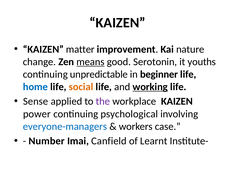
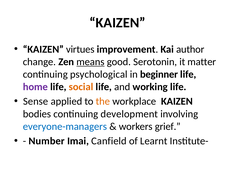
matter: matter -> virtues
nature: nature -> author
youths: youths -> matter
unpredictable: unpredictable -> psychological
home colour: blue -> purple
working underline: present -> none
the colour: purple -> orange
power: power -> bodies
psychological: psychological -> development
case: case -> grief
